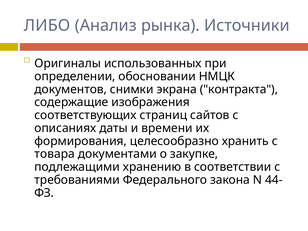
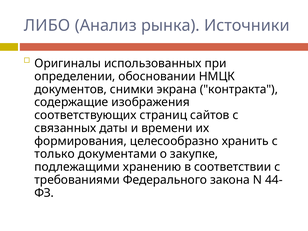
описаниях: описаниях -> связанных
товара: товара -> только
